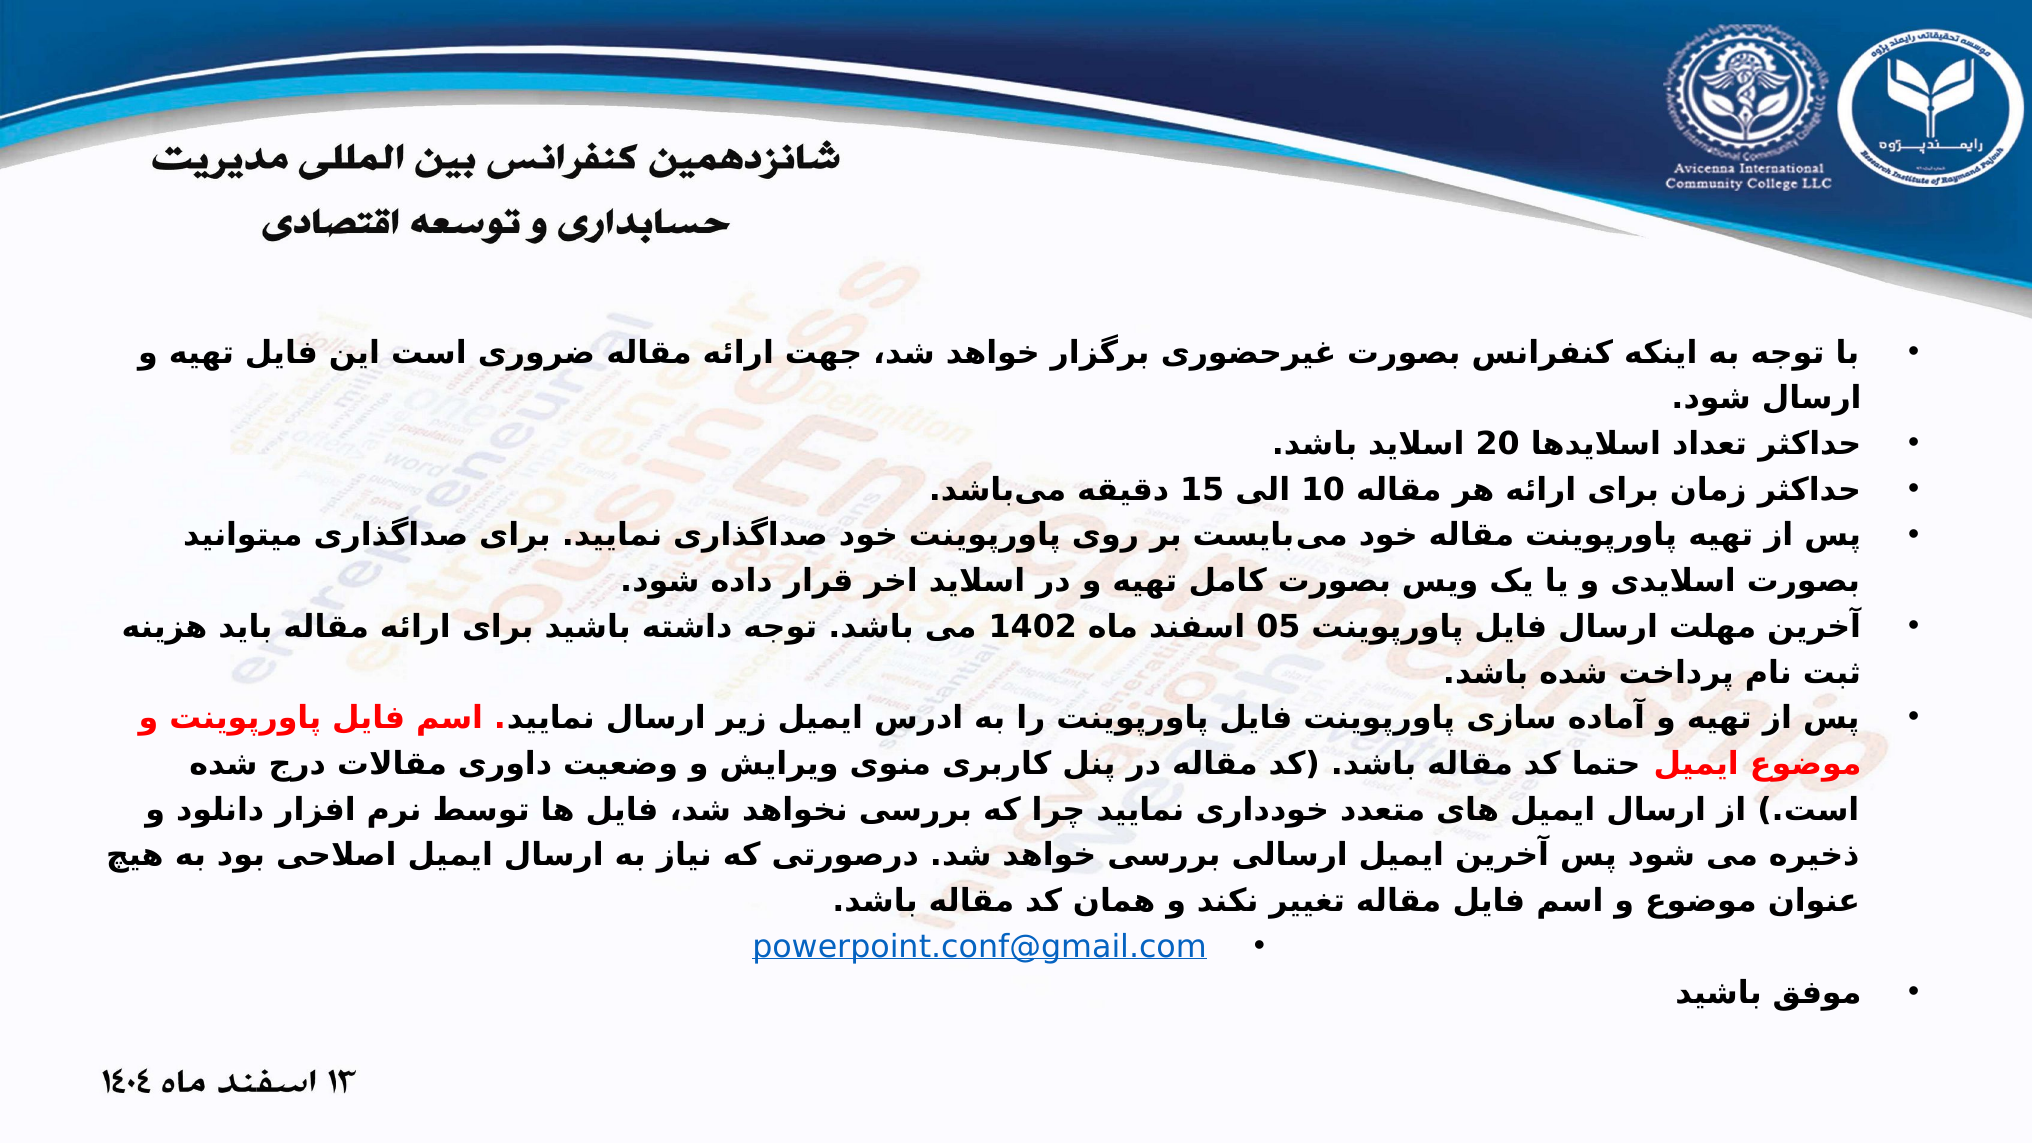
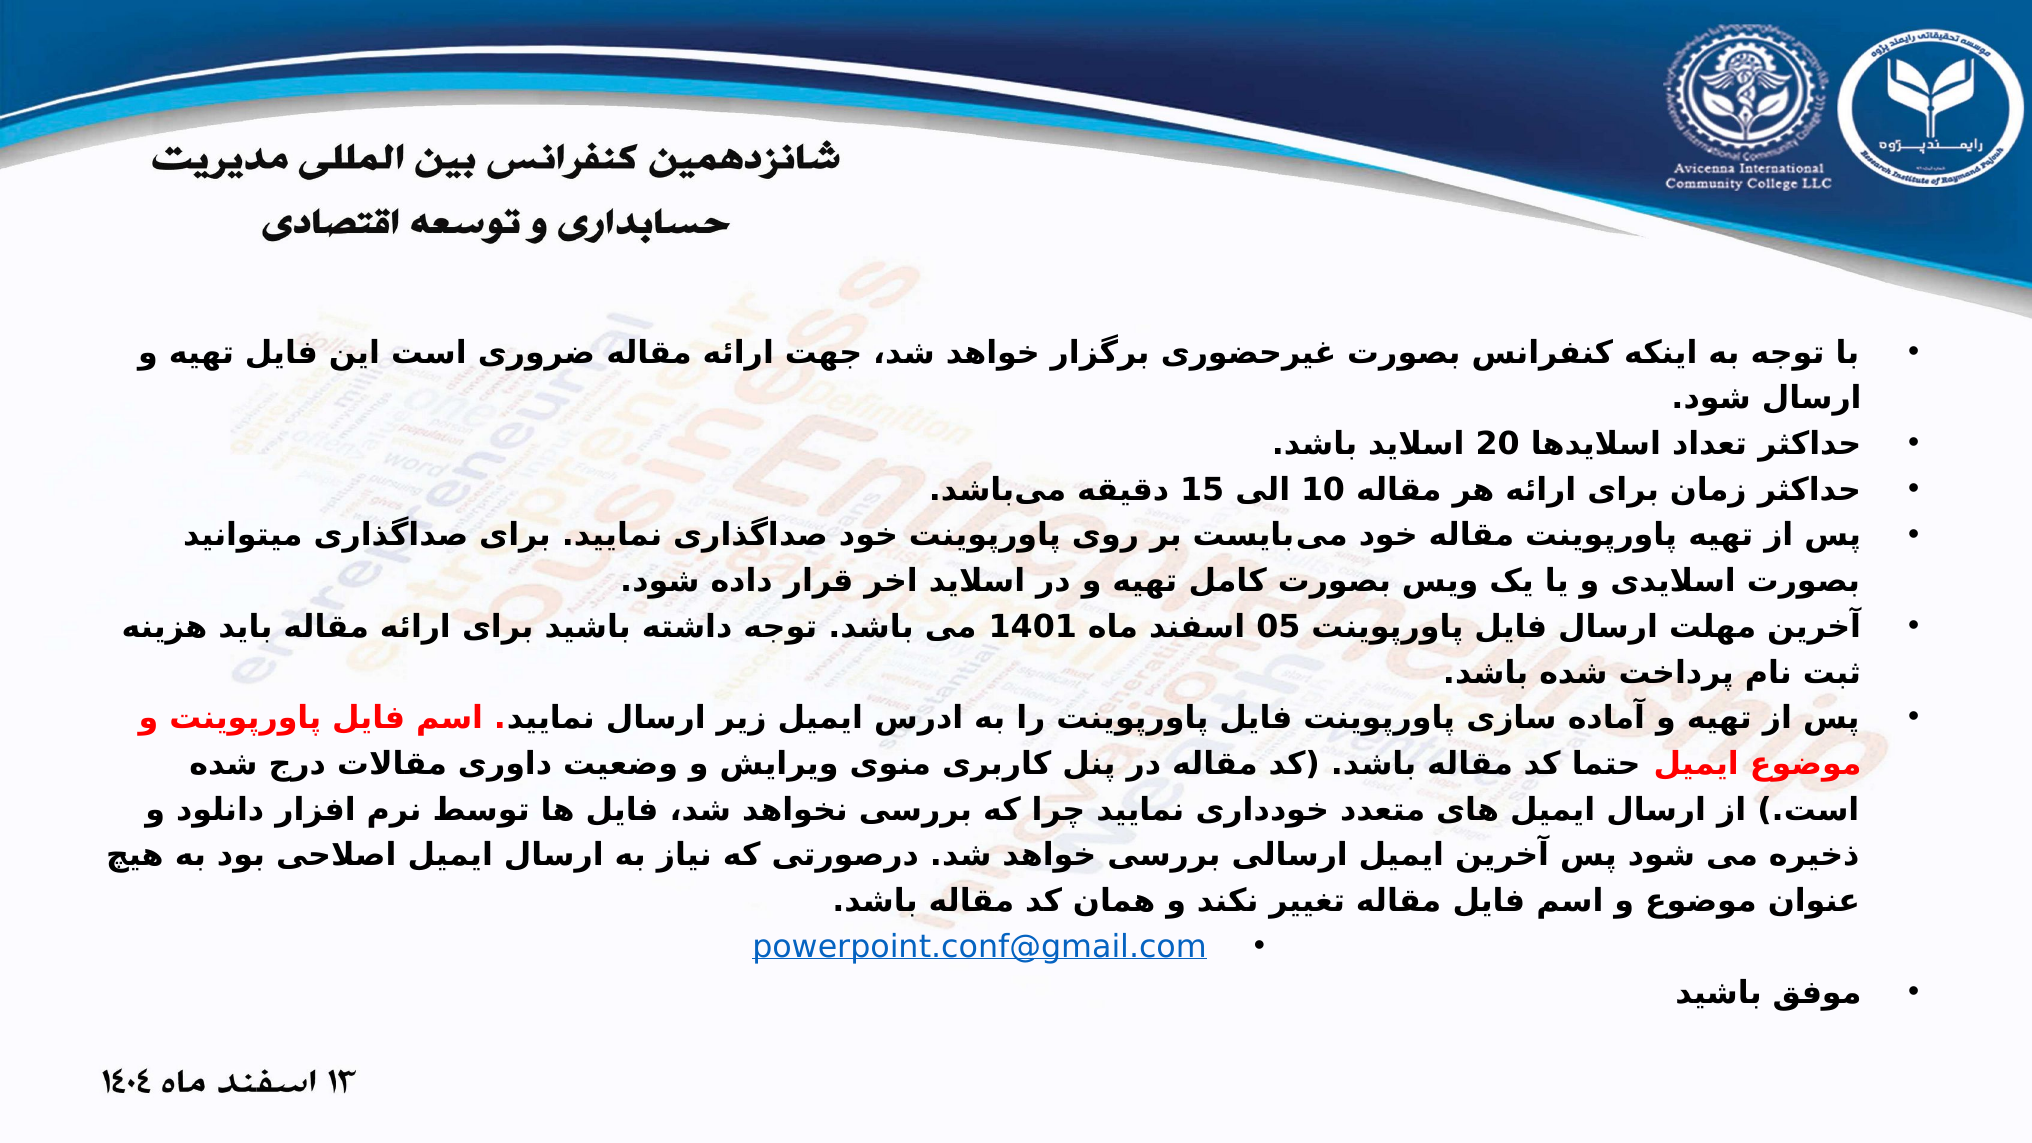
1402: 1402 -> 1401
